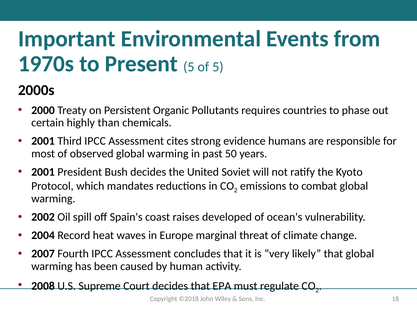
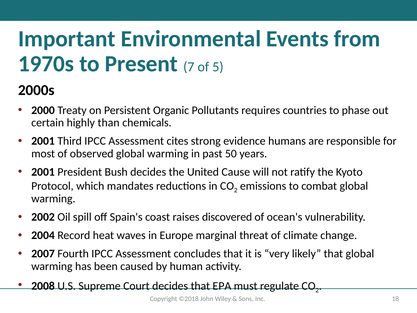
Present 5: 5 -> 7
Soviet: Soviet -> Cause
developed: developed -> discovered
